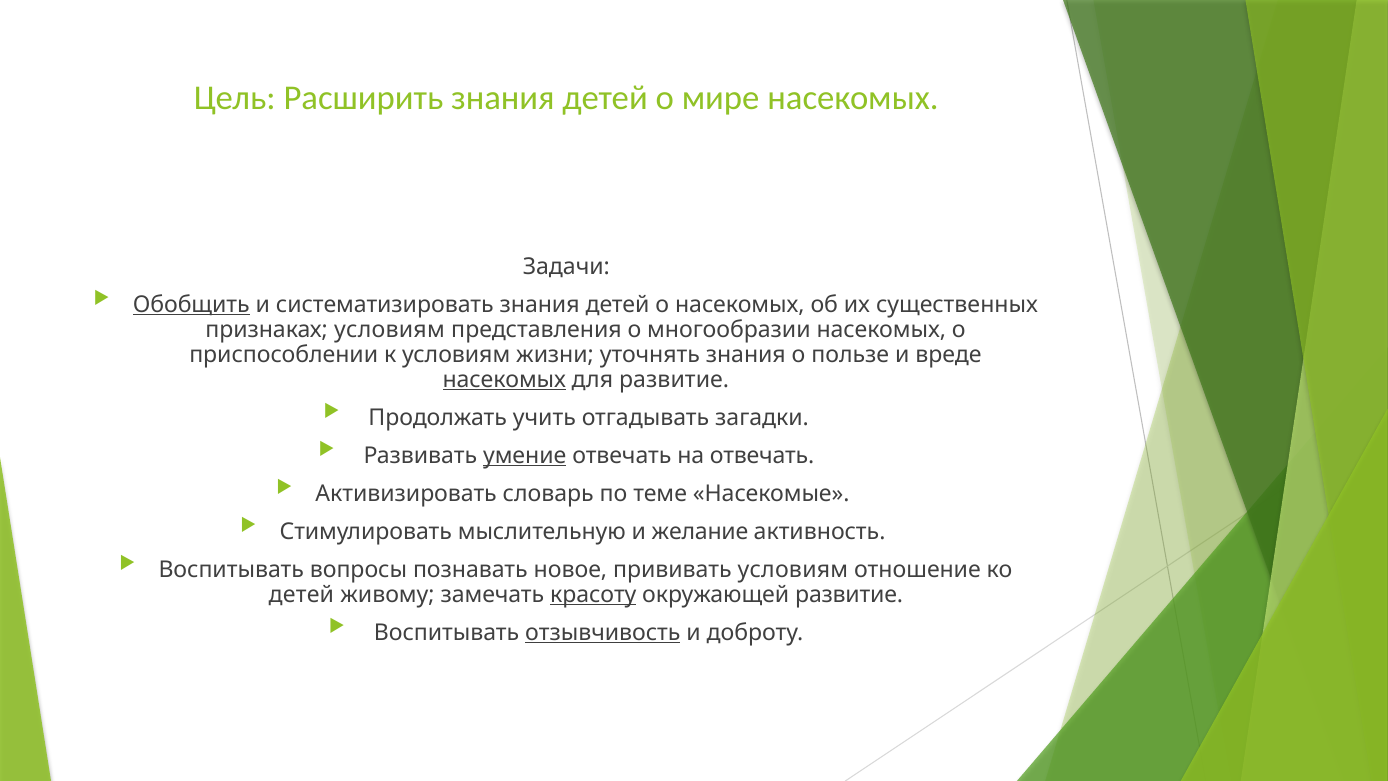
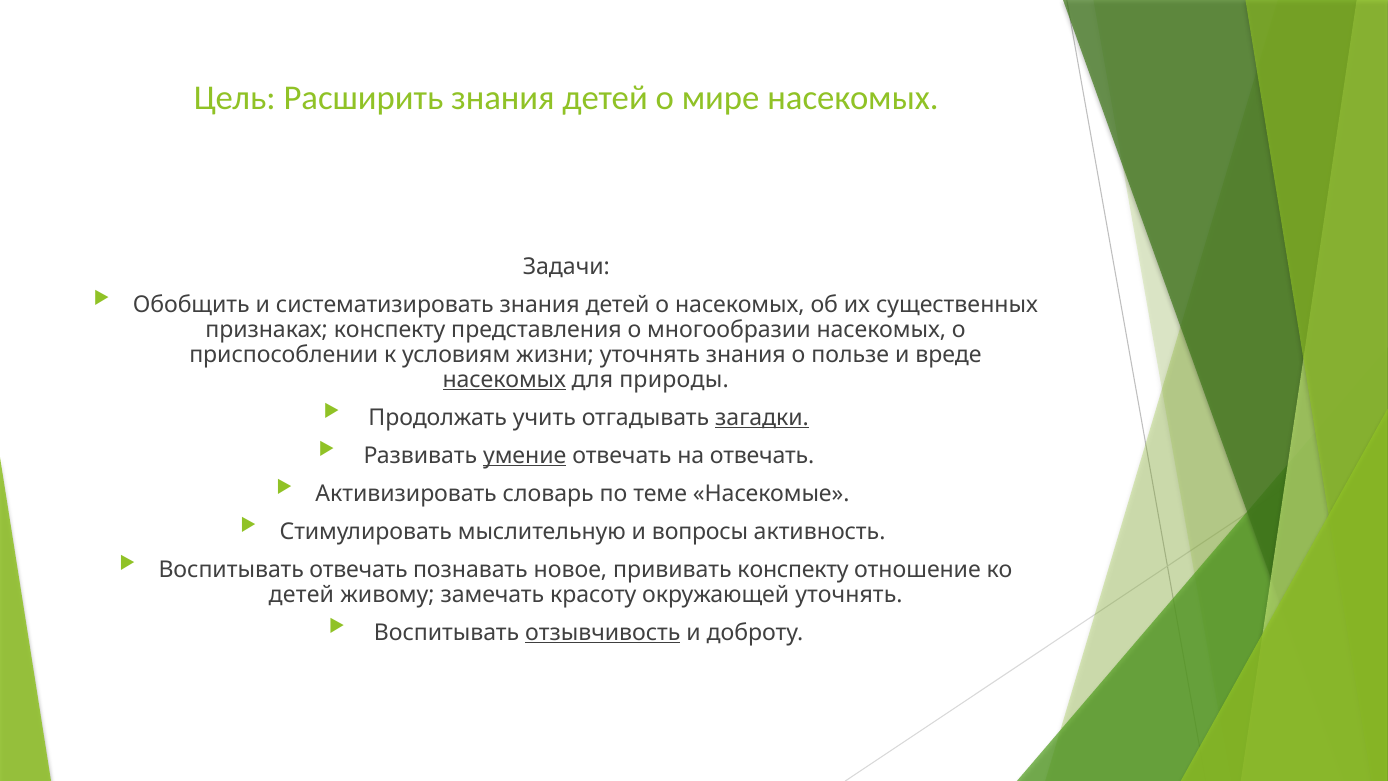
Обобщить underline: present -> none
признаках условиям: условиям -> конспекту
для развитие: развитие -> природы
загадки underline: none -> present
желание: желание -> вопросы
Воспитывать вопросы: вопросы -> отвечать
прививать условиям: условиям -> конспекту
красоту underline: present -> none
окружающей развитие: развитие -> уточнять
